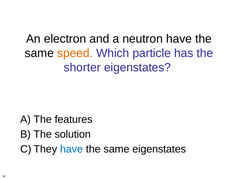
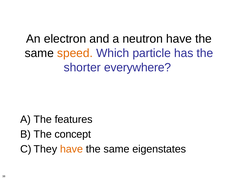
shorter eigenstates: eigenstates -> everywhere
solution: solution -> concept
have at (72, 149) colour: blue -> orange
